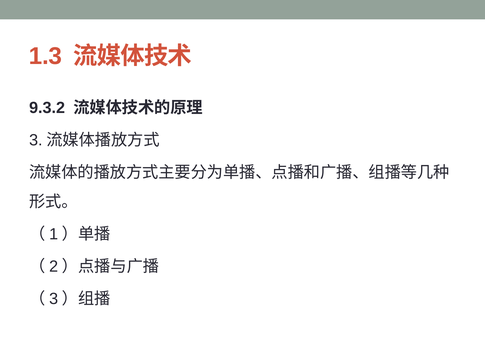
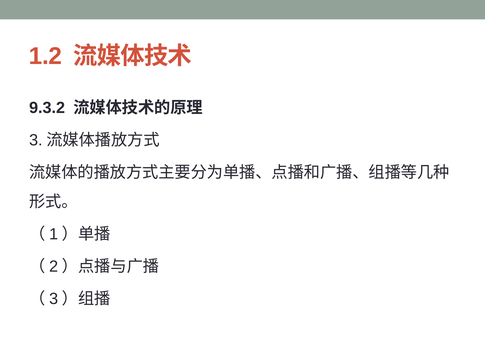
1.3: 1.3 -> 1.2
